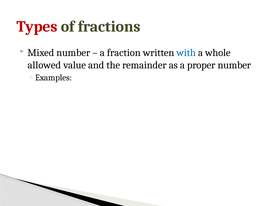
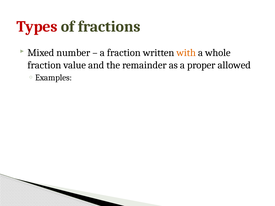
with colour: blue -> orange
allowed at (44, 65): allowed -> fraction
proper number: number -> allowed
